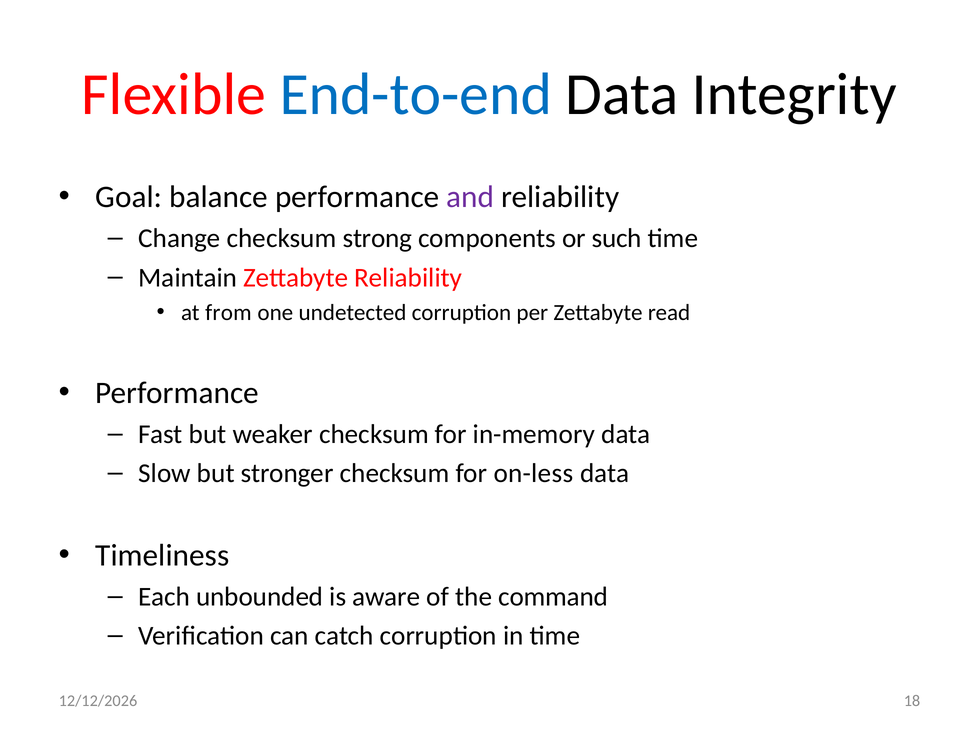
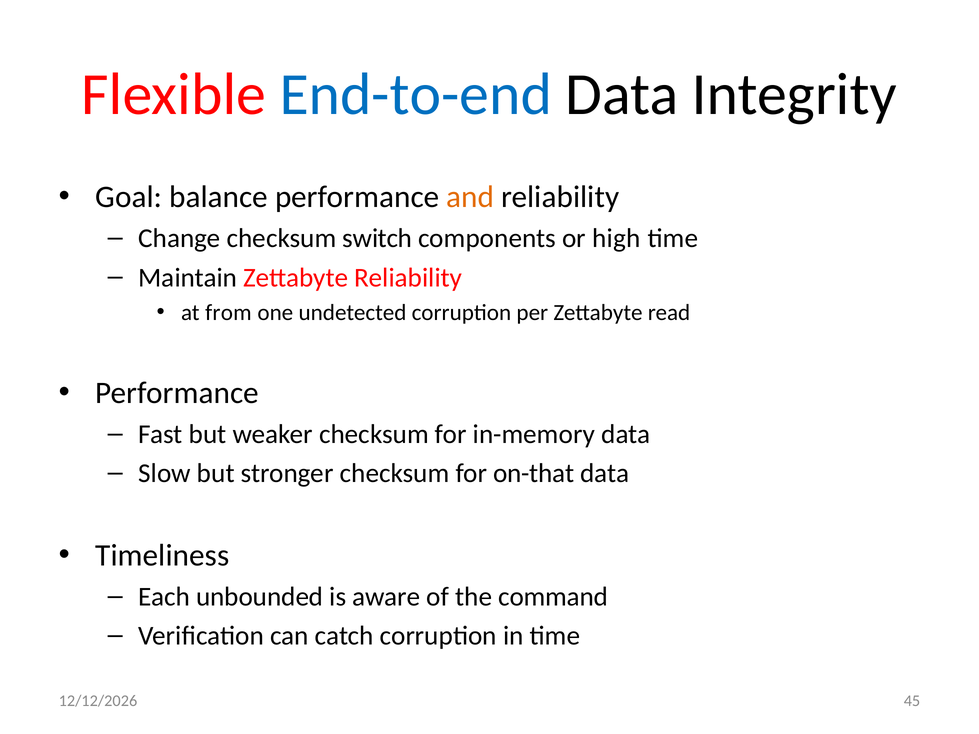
and colour: purple -> orange
strong: strong -> switch
such: such -> high
on-less: on-less -> on-that
18: 18 -> 45
